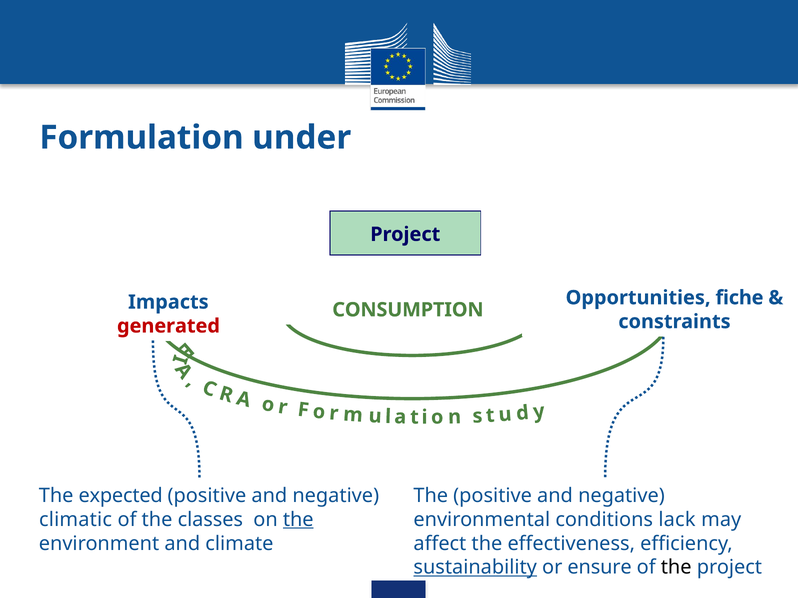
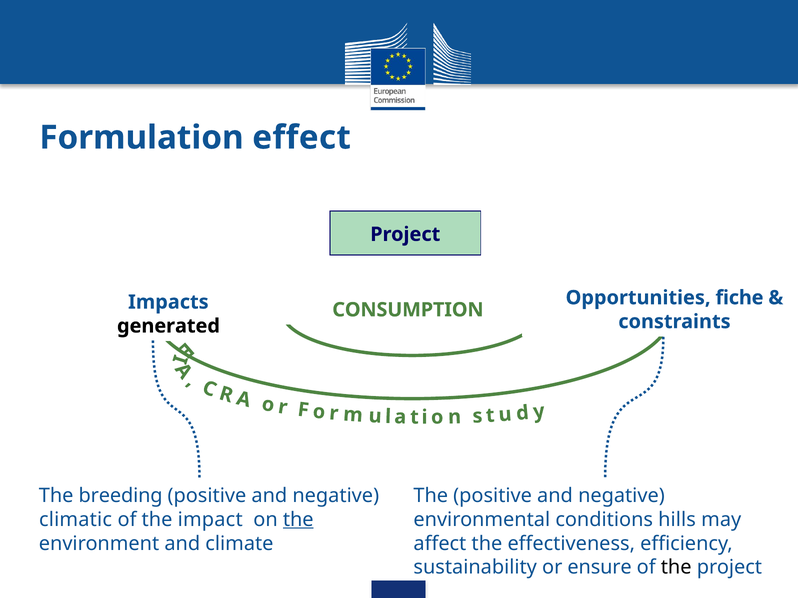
under: under -> effect
generated colour: red -> black
expected: expected -> breeding
classes: classes -> impact
lack: lack -> hills
sustainability underline: present -> none
